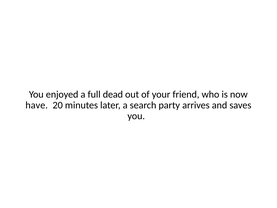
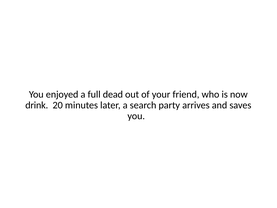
have: have -> drink
